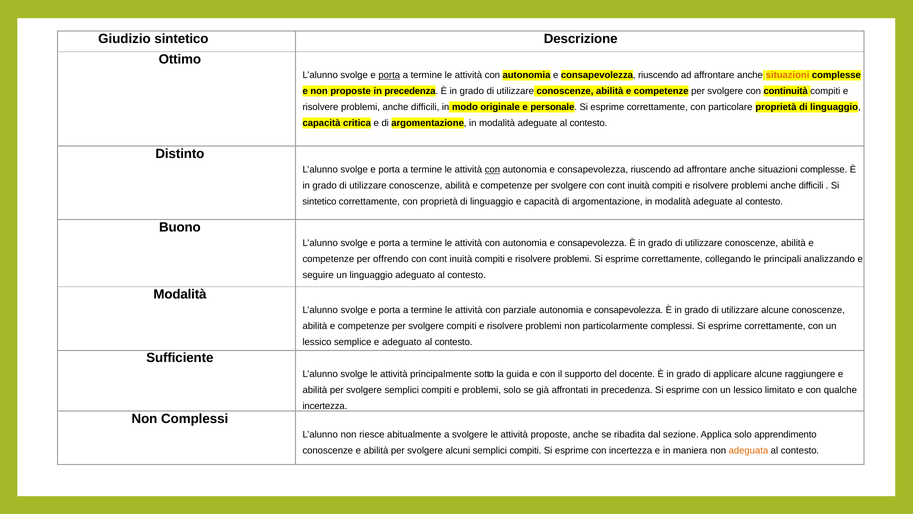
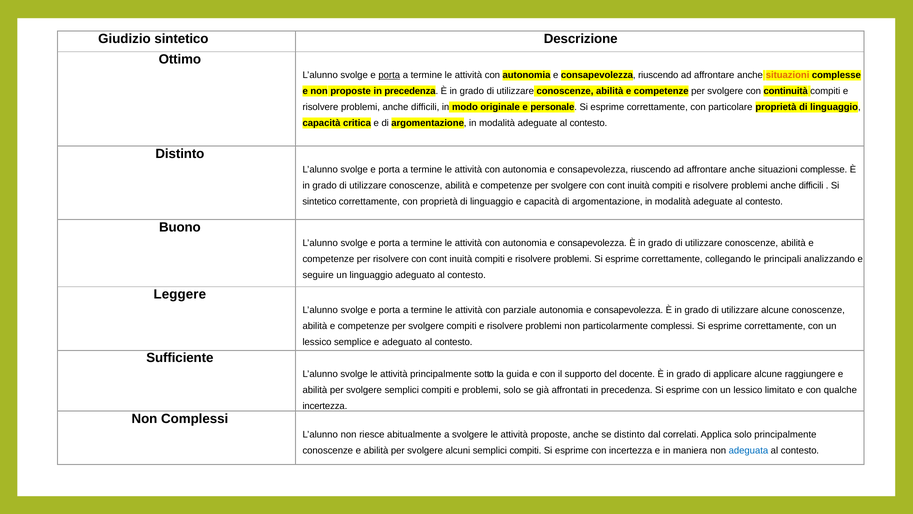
con at (492, 170) underline: present -> none
per offrendo: offrendo -> risolvere
Modalità at (180, 294): Modalità -> Leggere
se ribadita: ribadita -> distinto
sezione: sezione -> correlati
solo apprendimento: apprendimento -> principalmente
adeguata colour: orange -> blue
